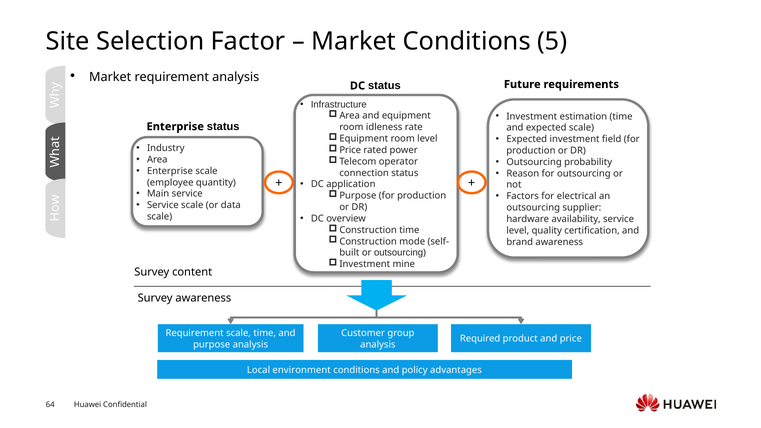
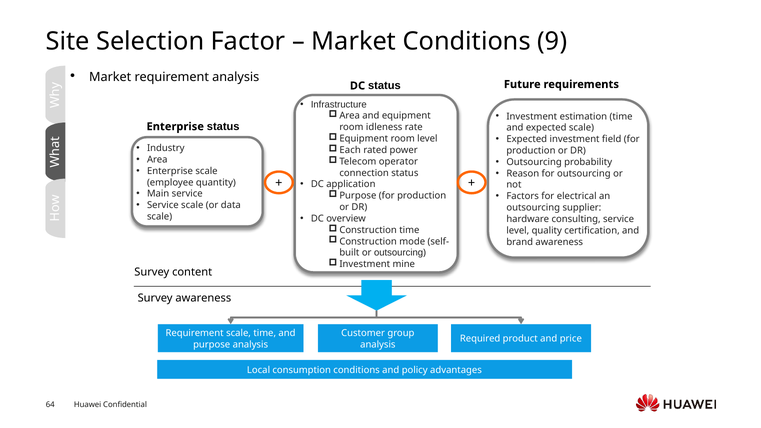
5: 5 -> 9
Price at (350, 150): Price -> Each
availability: availability -> consulting
environment: environment -> consumption
